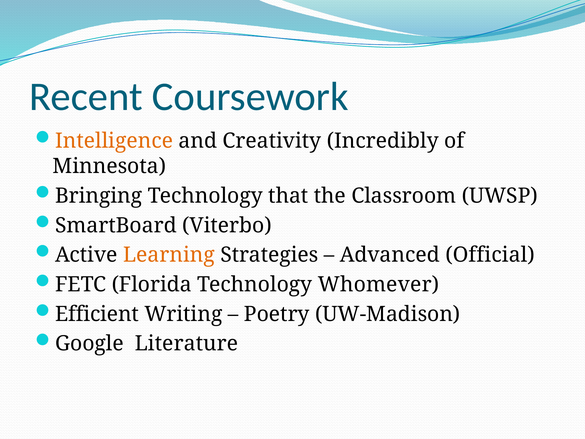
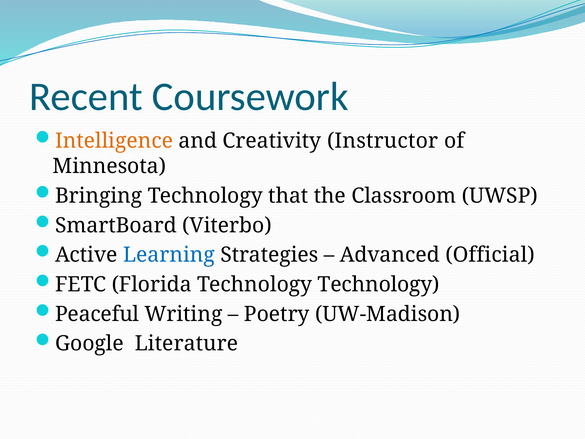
Incredibly: Incredibly -> Instructor
Learning colour: orange -> blue
Technology Whomever: Whomever -> Technology
Efficient: Efficient -> Peaceful
